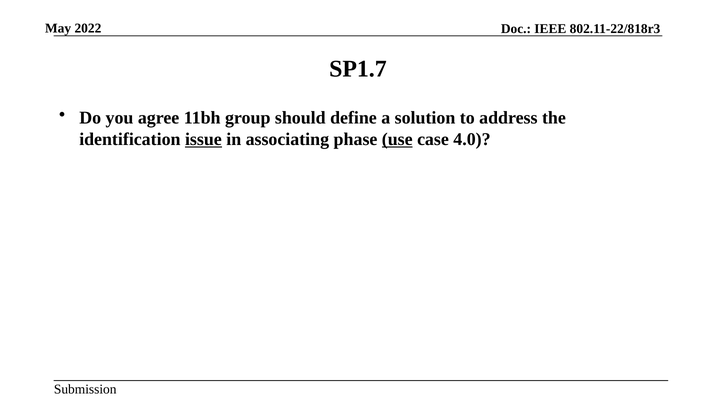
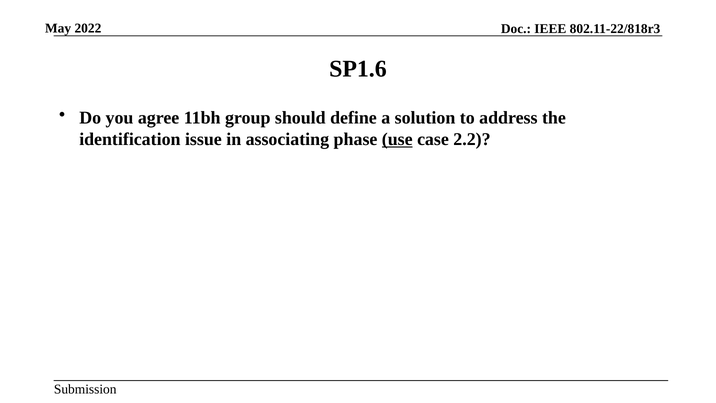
SP1.7: SP1.7 -> SP1.6
issue underline: present -> none
4.0: 4.0 -> 2.2
